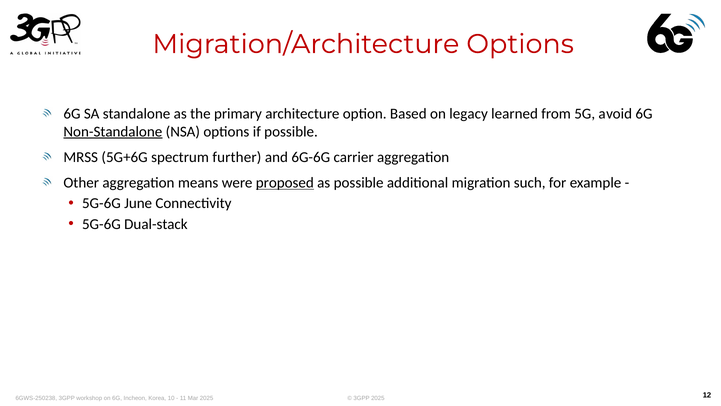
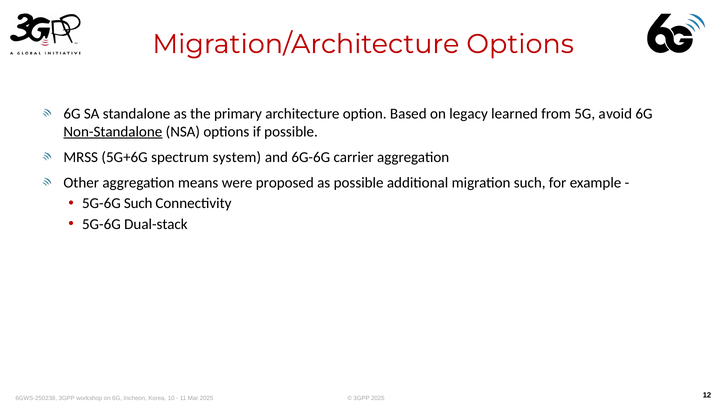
further: further -> system
proposed underline: present -> none
5G-6G June: June -> Such
